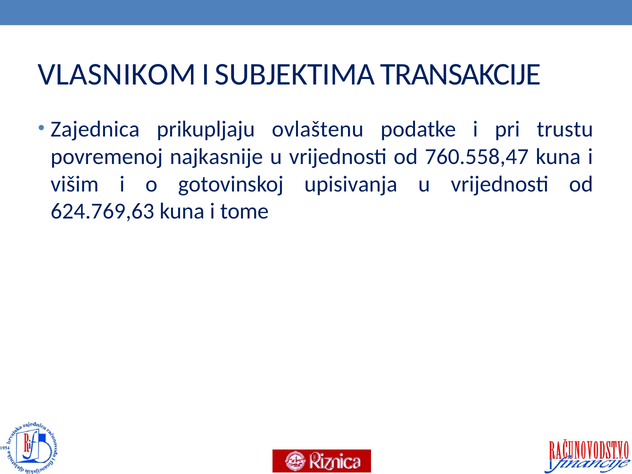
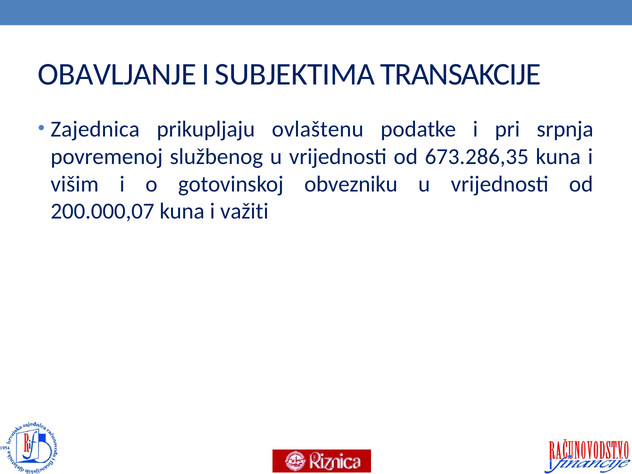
VLASNIKOM: VLASNIKOM -> OBAVLJANJE
trustu: trustu -> srpnja
najkasnije: najkasnije -> službenog
760.558,47: 760.558,47 -> 673.286,35
upisivanja: upisivanja -> obvezniku
624.769,63: 624.769,63 -> 200.000,07
tome: tome -> važiti
